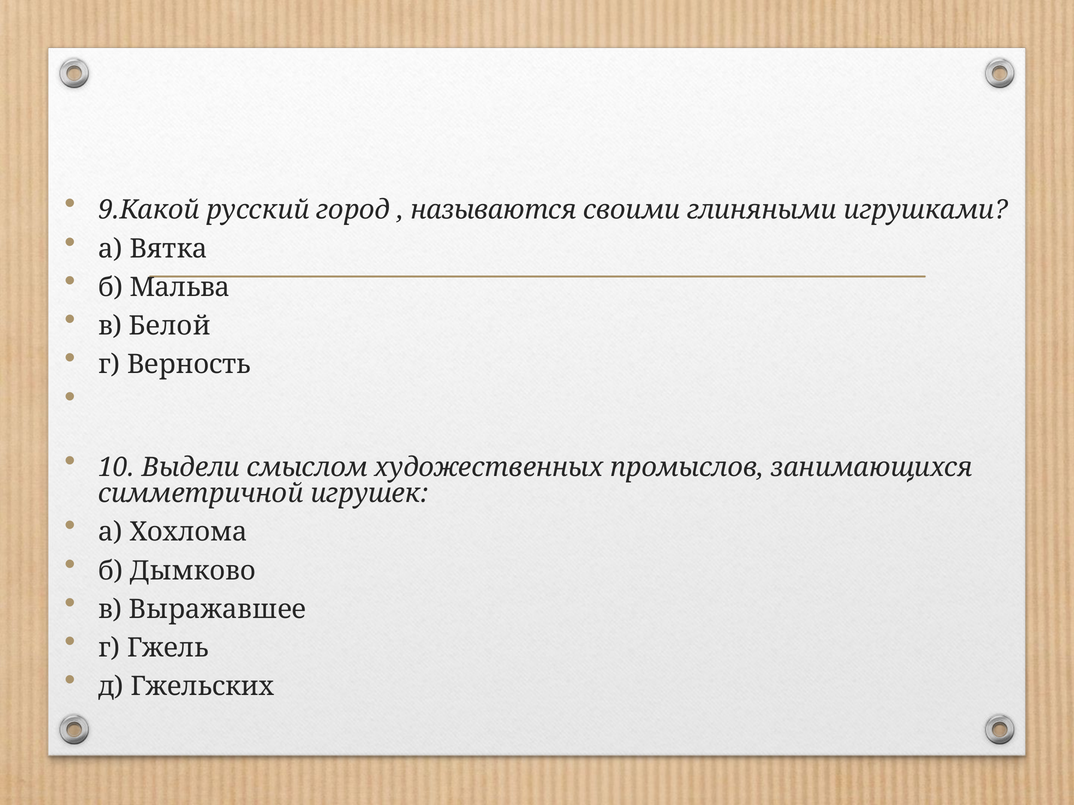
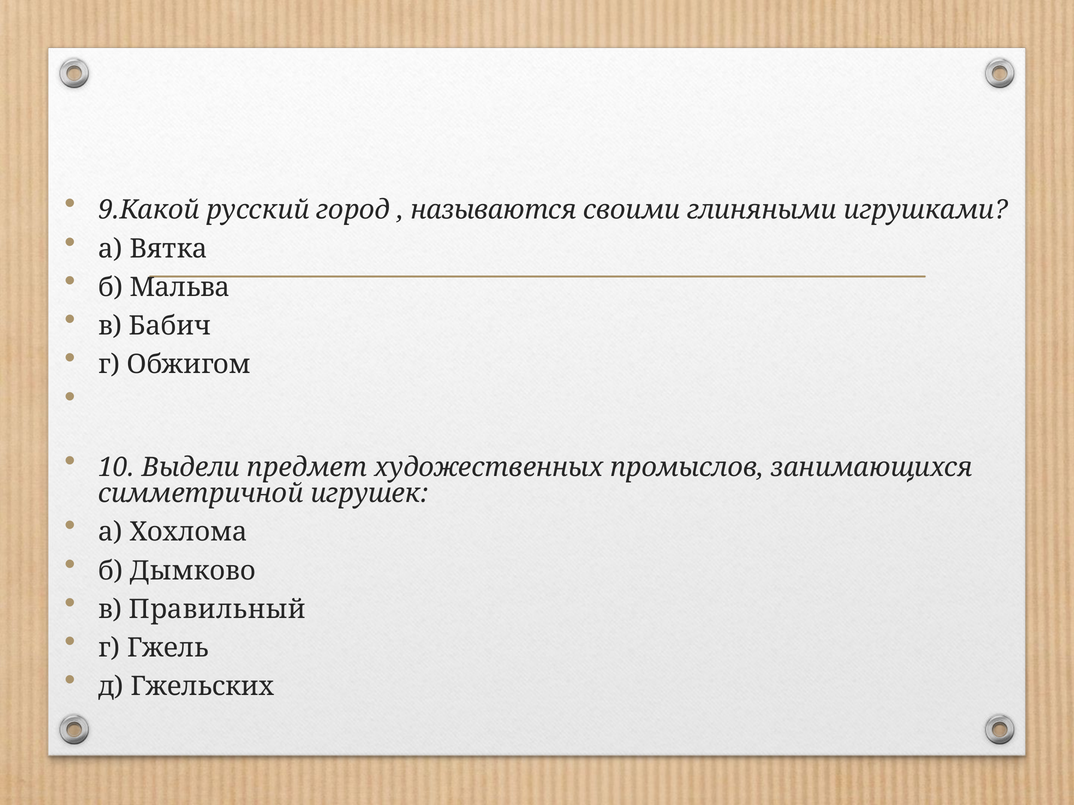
Белой: Белой -> Бабич
Верность: Верность -> Обжигом
смыслом: смыслом -> предмет
Выражавшее: Выражавшее -> Правильный
